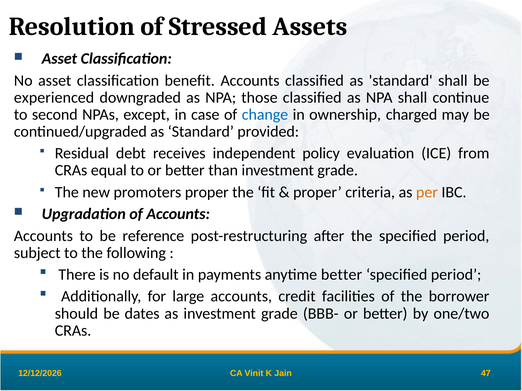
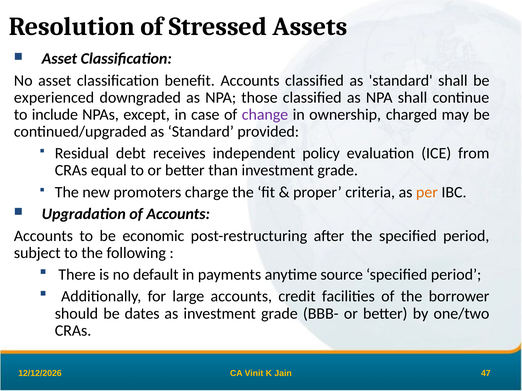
second: second -> include
change colour: blue -> purple
promoters proper: proper -> charge
reference: reference -> economic
anytime better: better -> source
